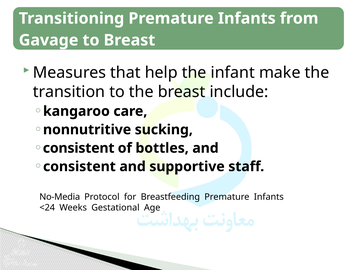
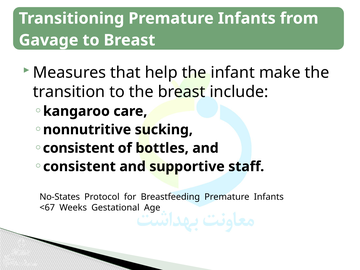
No-Media: No-Media -> No-States
<24: <24 -> <67
